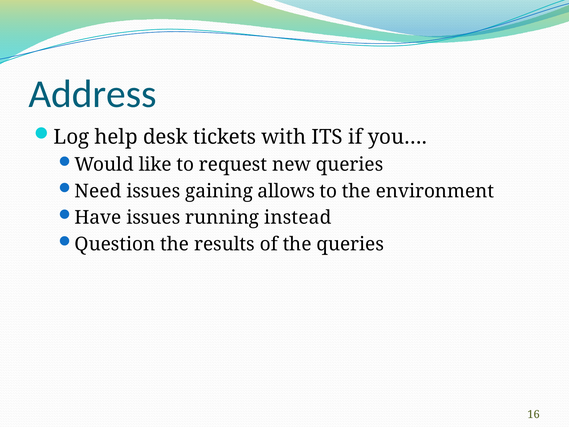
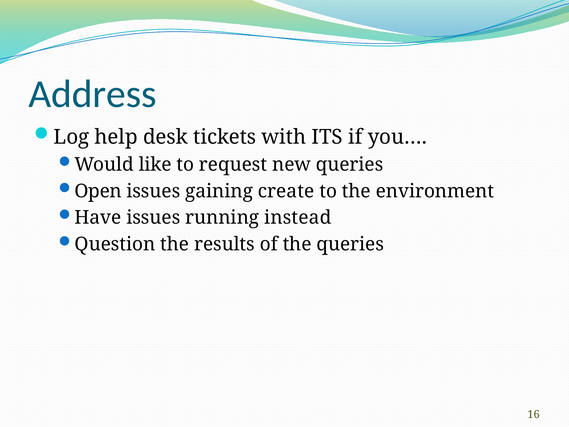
Need: Need -> Open
allows: allows -> create
